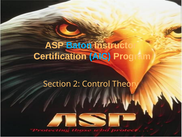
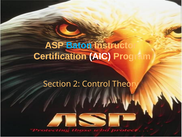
AIC colour: light blue -> white
